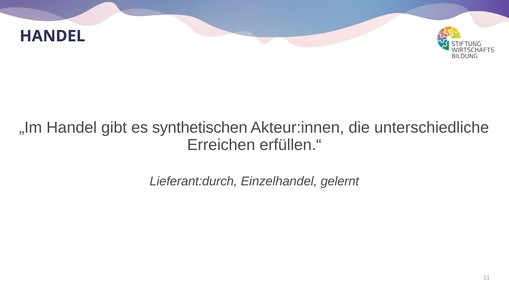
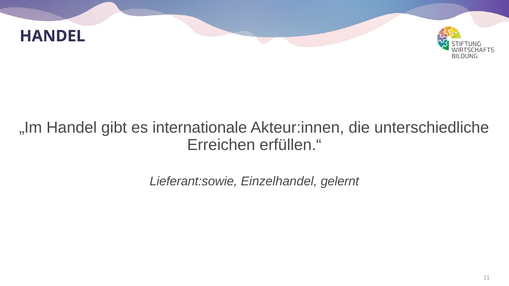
synthetischen: synthetischen -> internationale
Lieferant:durch: Lieferant:durch -> Lieferant:sowie
